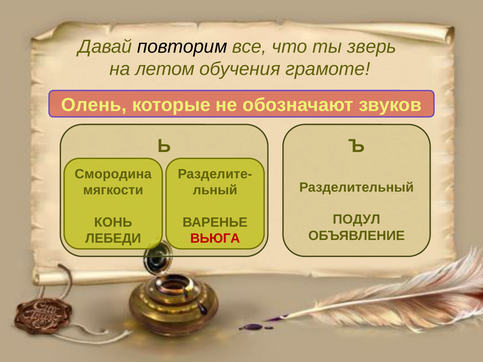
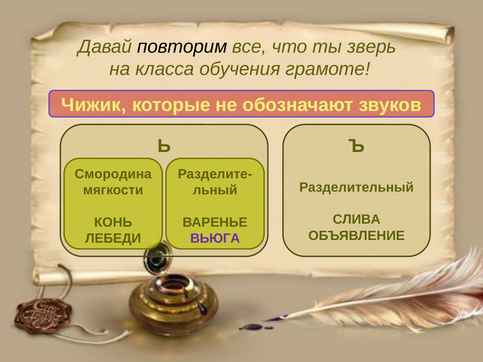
летом: летом -> класса
Олень: Олень -> Чижик
ПОДУЛ: ПОДУЛ -> СЛИВА
ВЬЮГА colour: red -> purple
